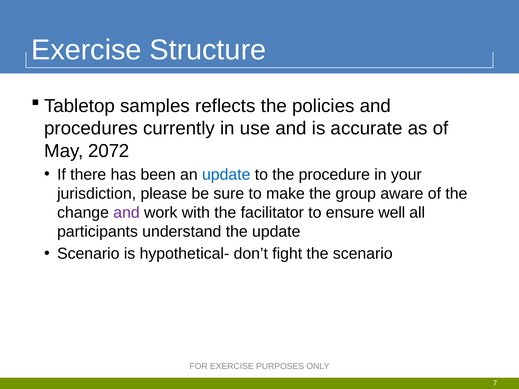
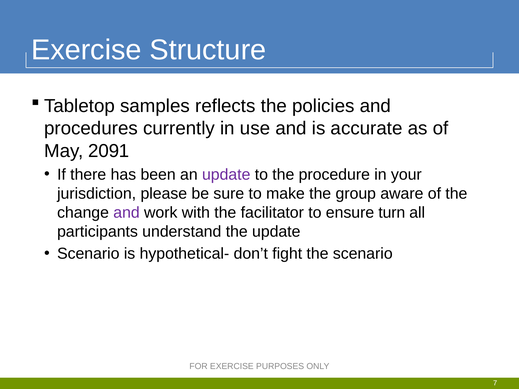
2072: 2072 -> 2091
update at (226, 175) colour: blue -> purple
well: well -> turn
